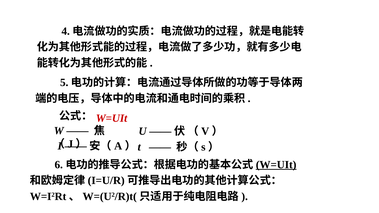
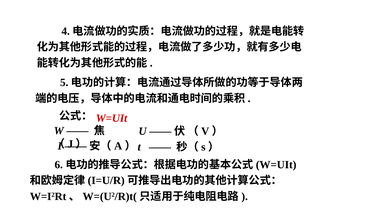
W=UIt at (276, 165) underline: present -> none
